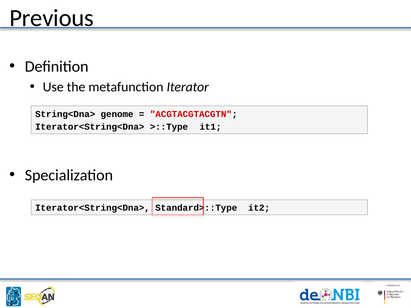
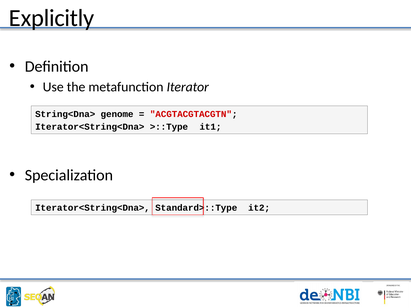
Previous: Previous -> Explicitly
